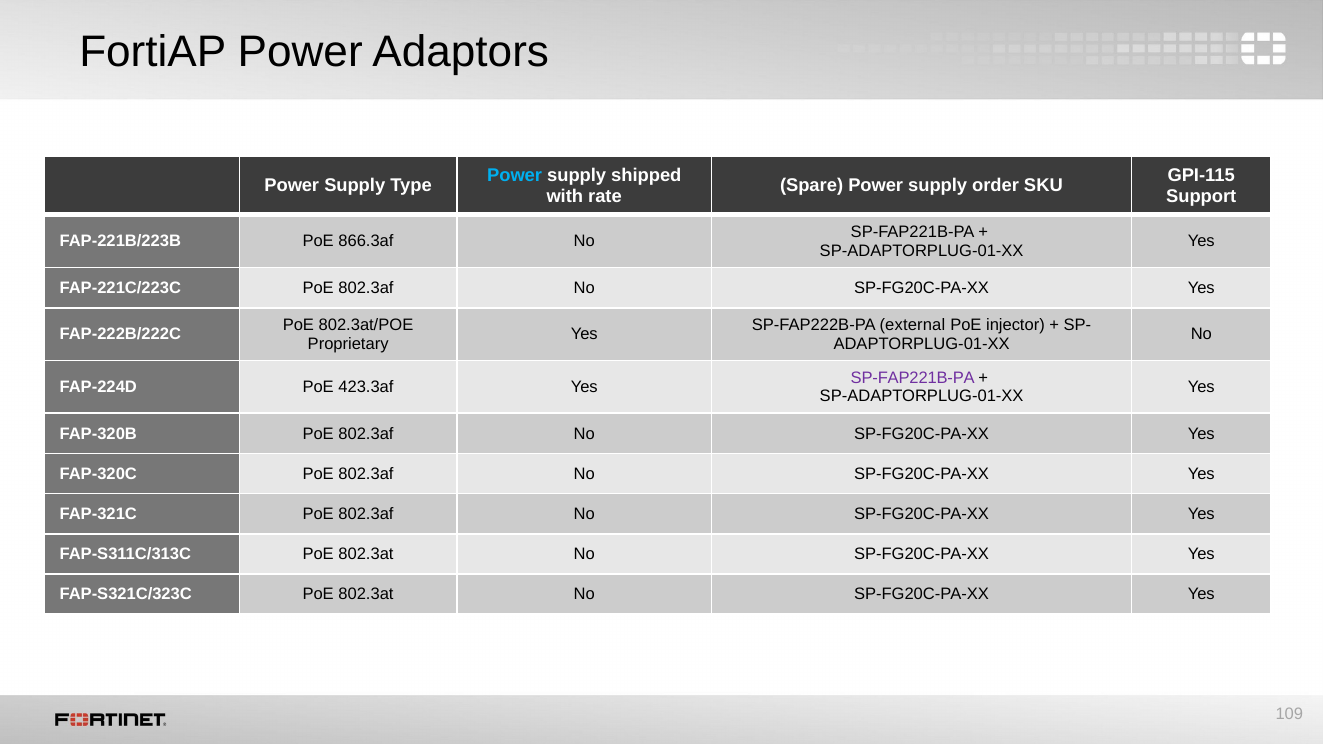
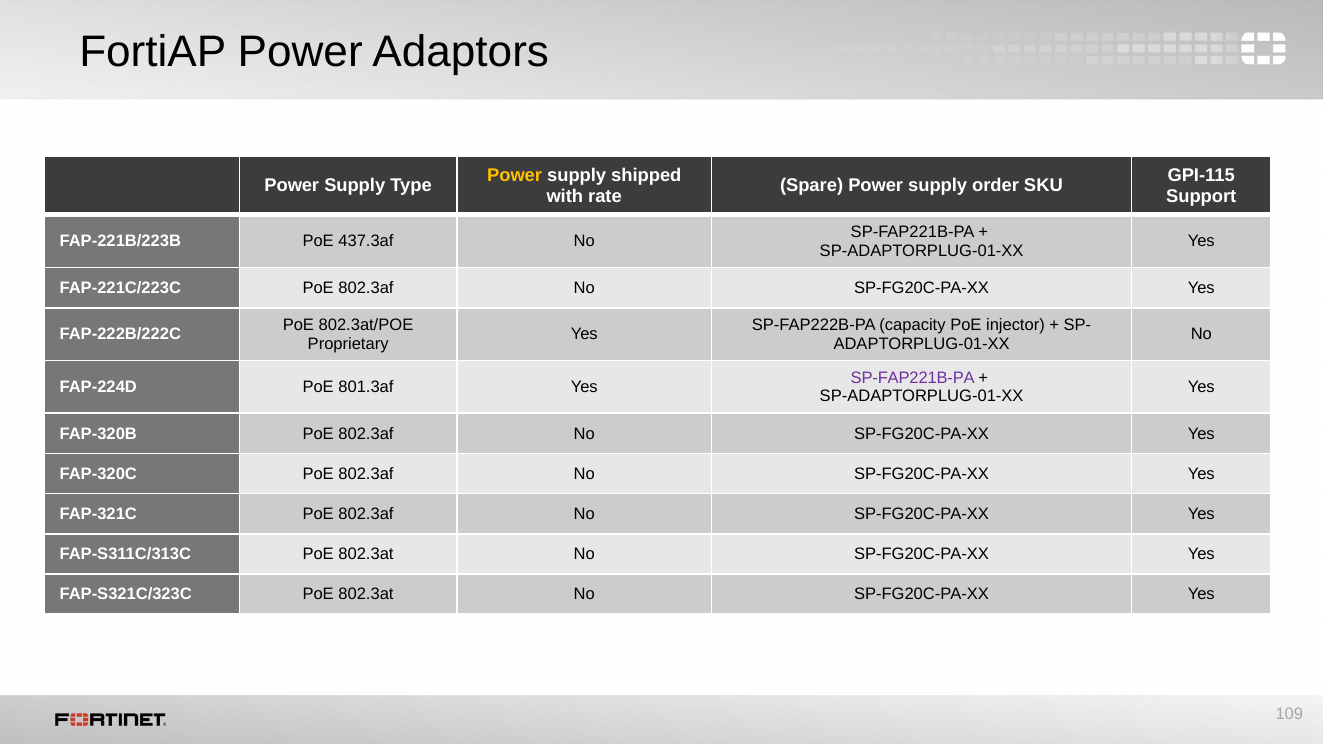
Power at (515, 176) colour: light blue -> yellow
866.3af: 866.3af -> 437.3af
external: external -> capacity
423.3af: 423.3af -> 801.3af
